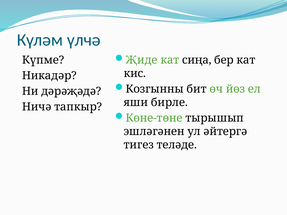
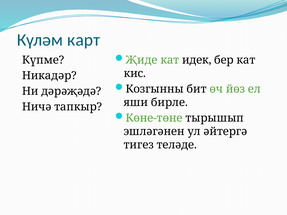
үлчә: үлчә -> карт
сиңа: сиңа -> идек
